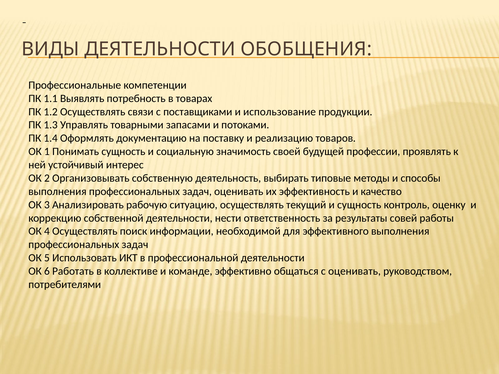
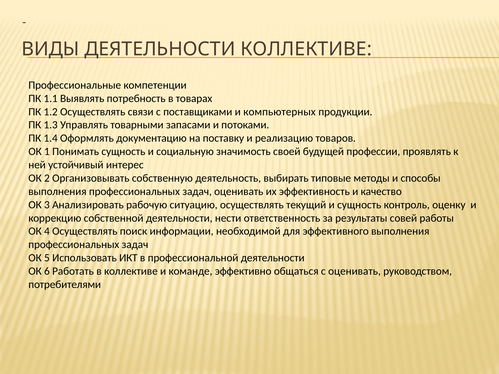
ДЕЯТЕЛЬНОСТИ ОБОБЩЕНИЯ: ОБОБЩЕНИЯ -> КОЛЛЕКТИВЕ
использование: использование -> компьютерных
